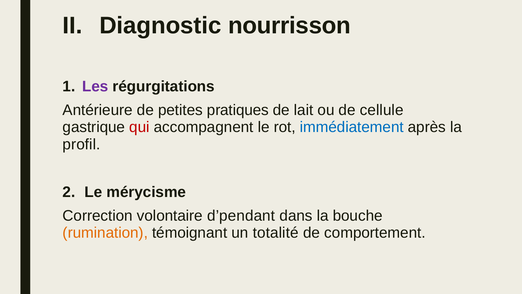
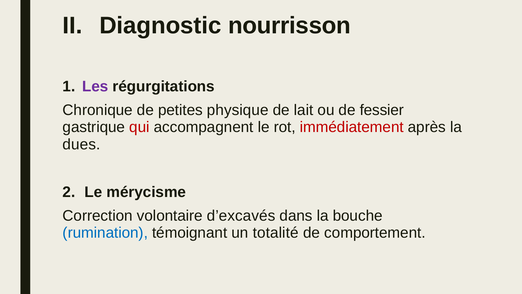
Antérieure: Antérieure -> Chronique
pratiques: pratiques -> physique
cellule: cellule -> fessier
immédiatement colour: blue -> red
profil: profil -> dues
d’pendant: d’pendant -> d’excavés
rumination colour: orange -> blue
